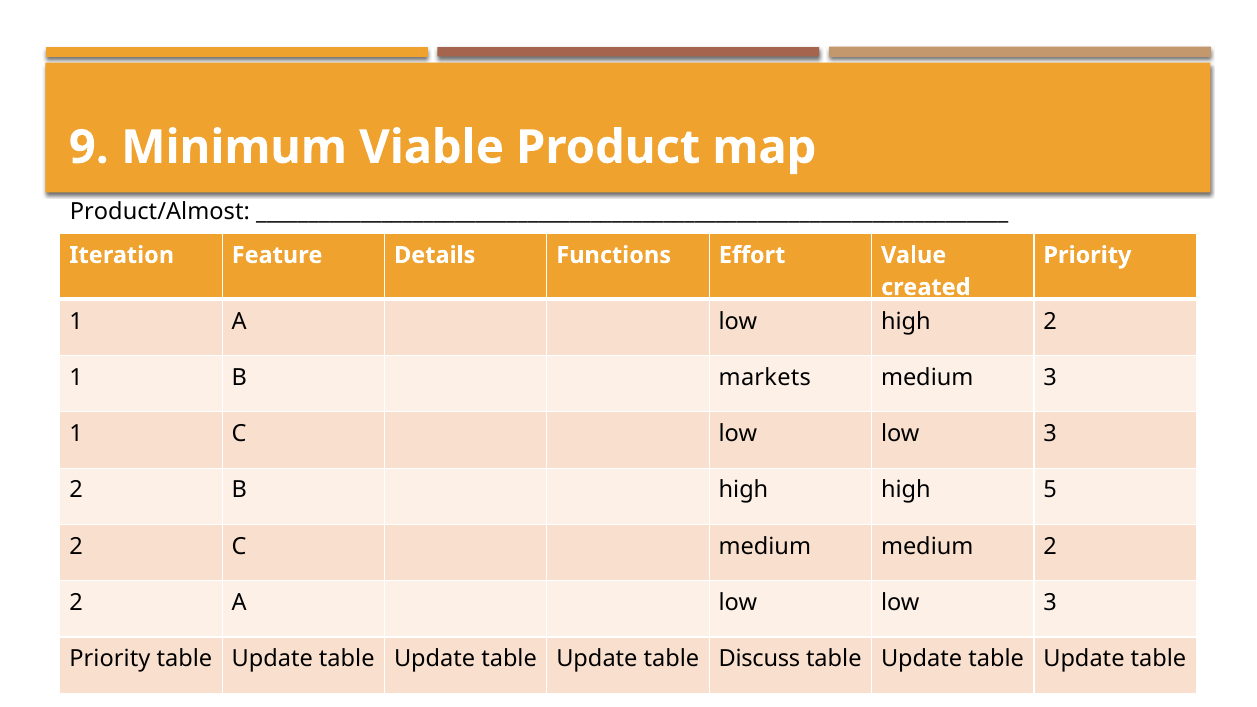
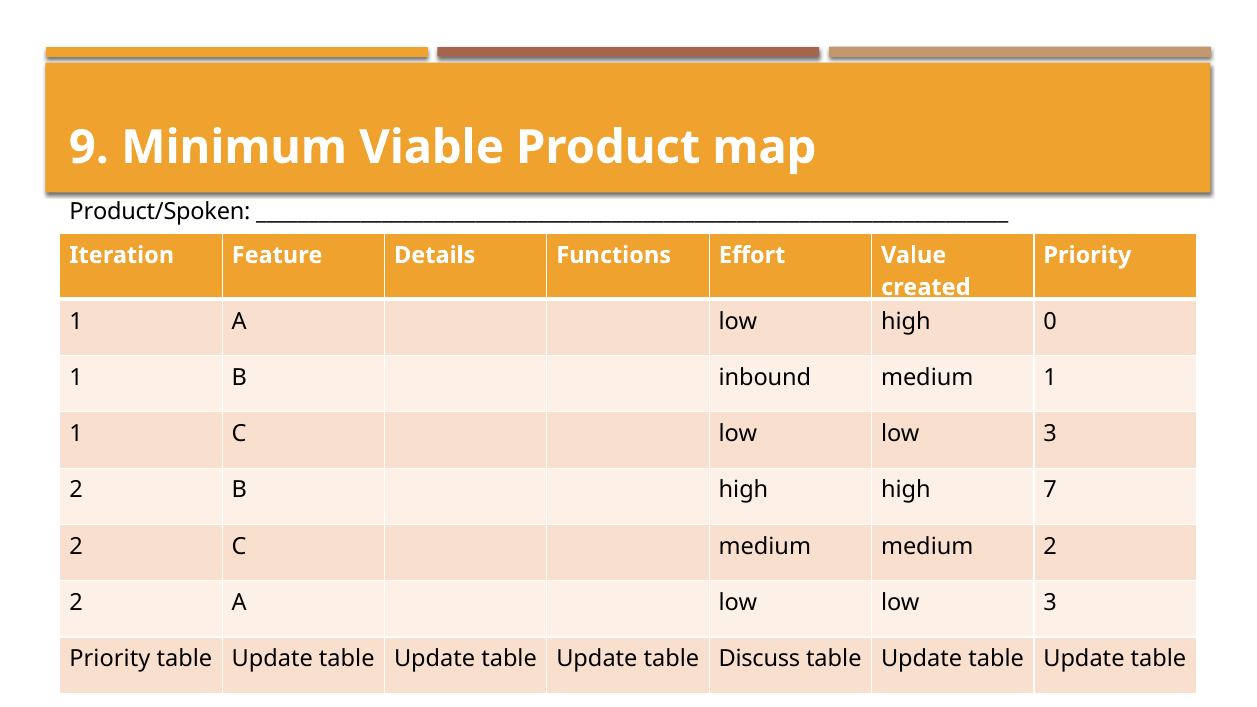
Product/Almost: Product/Almost -> Product/Spoken
high 2: 2 -> 0
markets: markets -> inbound
medium 3: 3 -> 1
5: 5 -> 7
